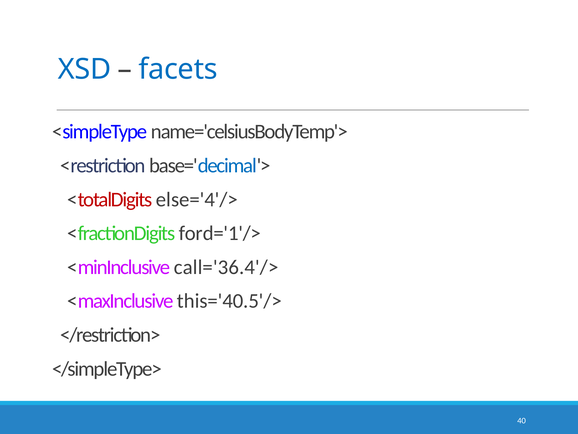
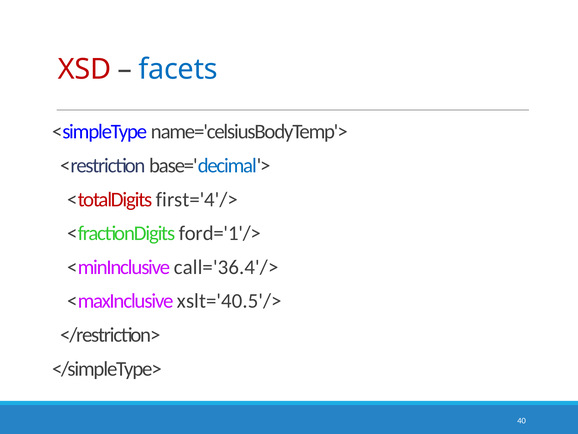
XSD colour: blue -> red
else='4'/>: else='4'/> -> first='4'/>
this='40.5'/>: this='40.5'/> -> xslt='40.5'/>
